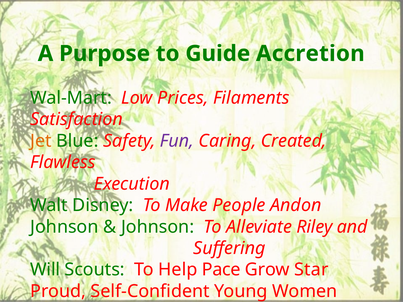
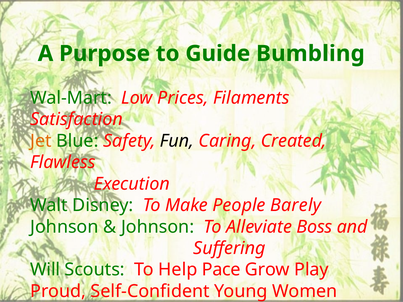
Accretion: Accretion -> Bumbling
Fun colour: purple -> black
Andon: Andon -> Barely
Riley: Riley -> Boss
Star: Star -> Play
